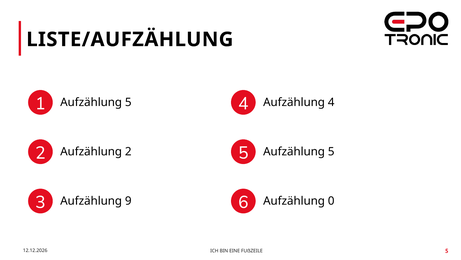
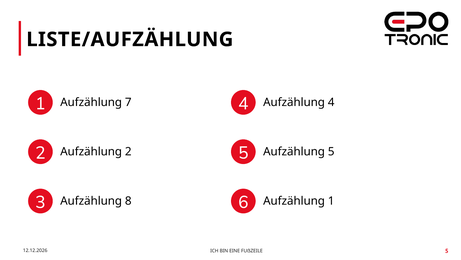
5 at (128, 102): 5 -> 7
9: 9 -> 8
Aufzählung 0: 0 -> 1
